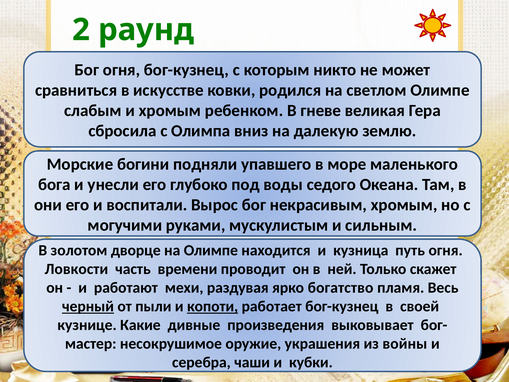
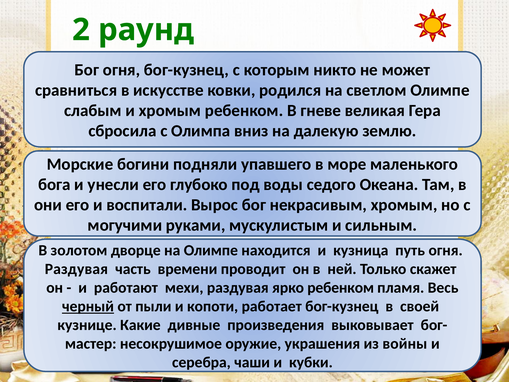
Ловкости at (76, 269): Ловкости -> Раздувая
ярко богатство: богатство -> ребенком
копоти underline: present -> none
